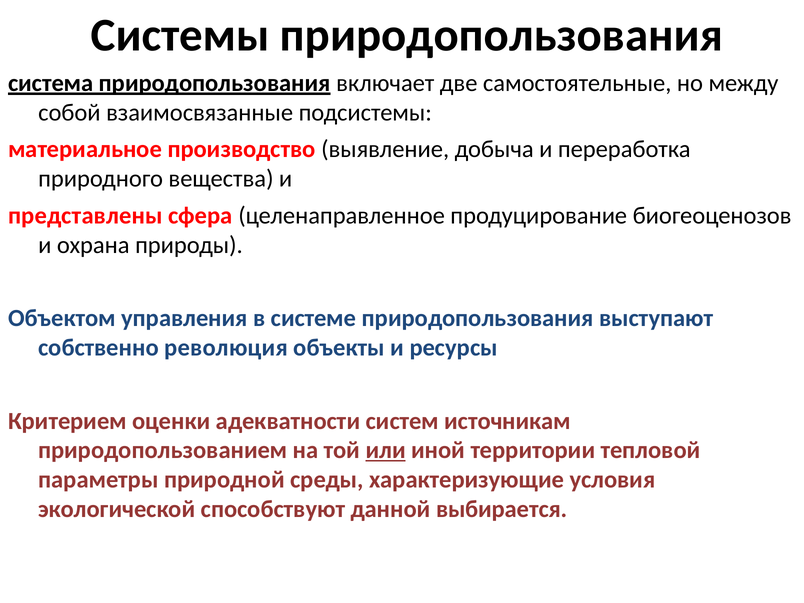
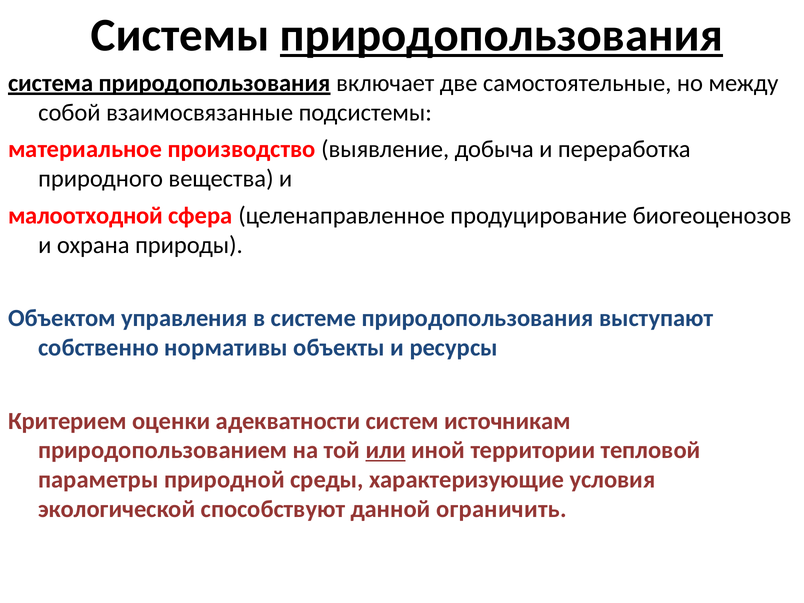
природопользования at (502, 35) underline: none -> present
представлены: представлены -> малоотходной
революция: революция -> нормативы
выбирается: выбирается -> ограничить
